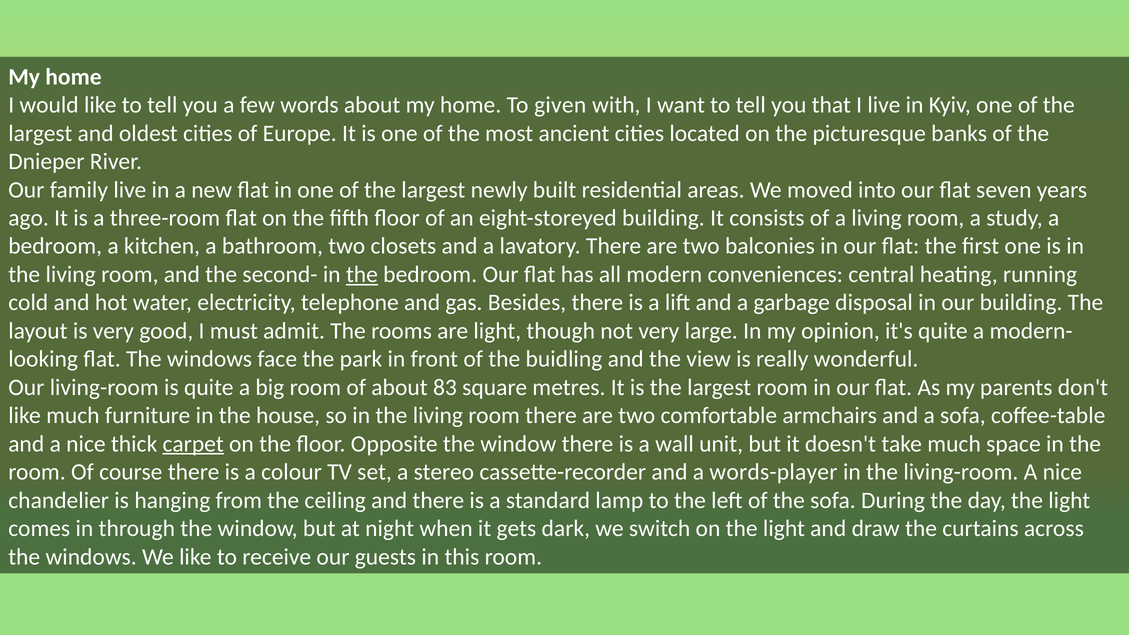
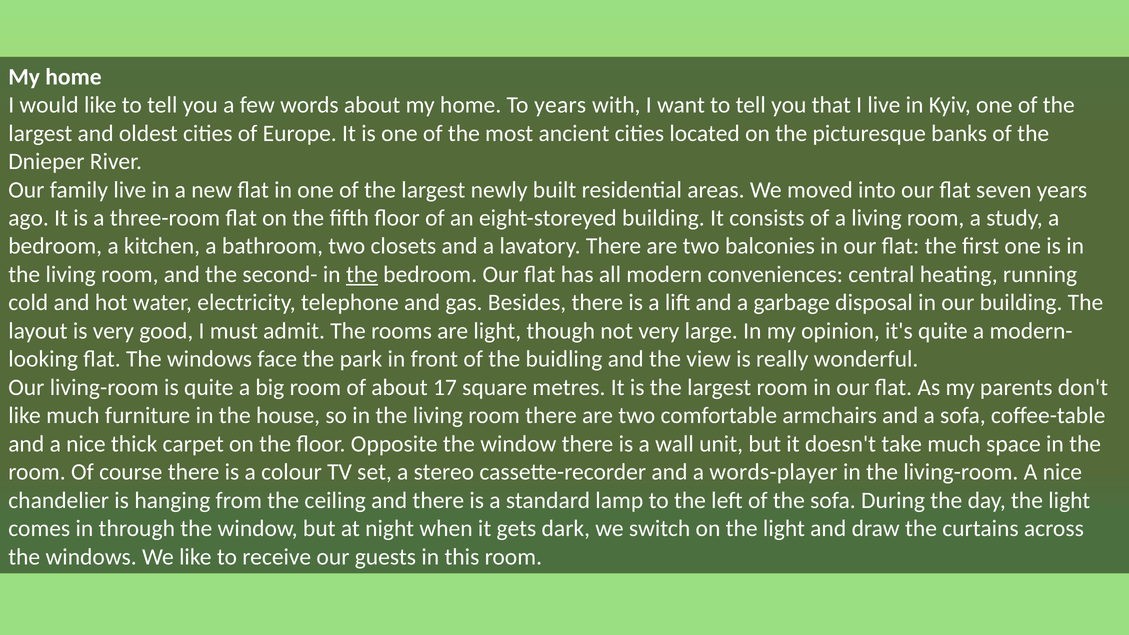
To given: given -> years
83: 83 -> 17
carpet underline: present -> none
